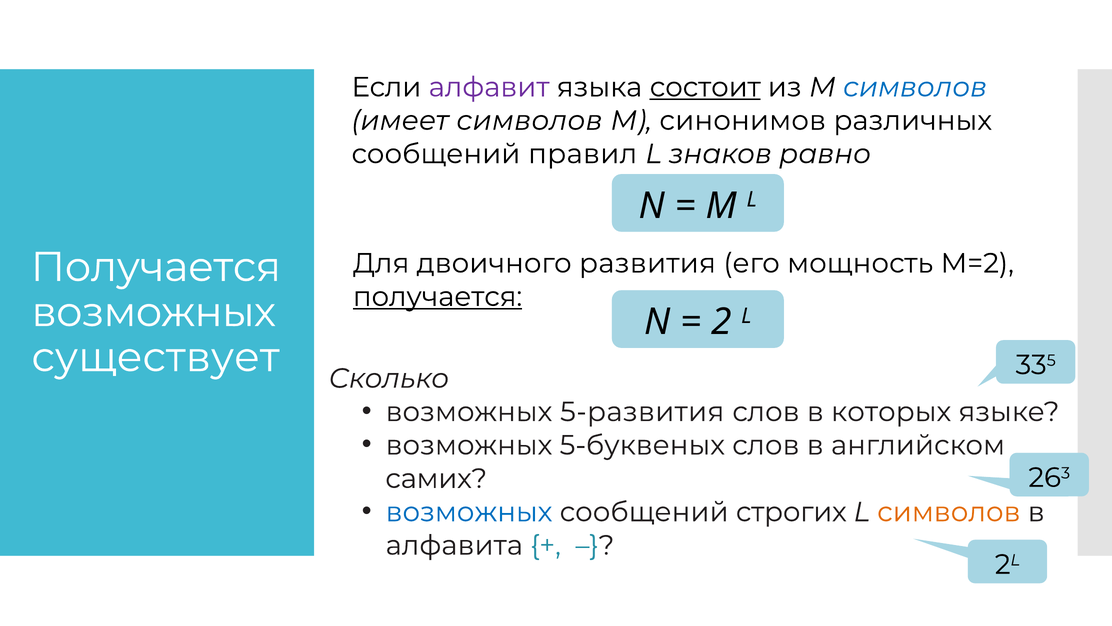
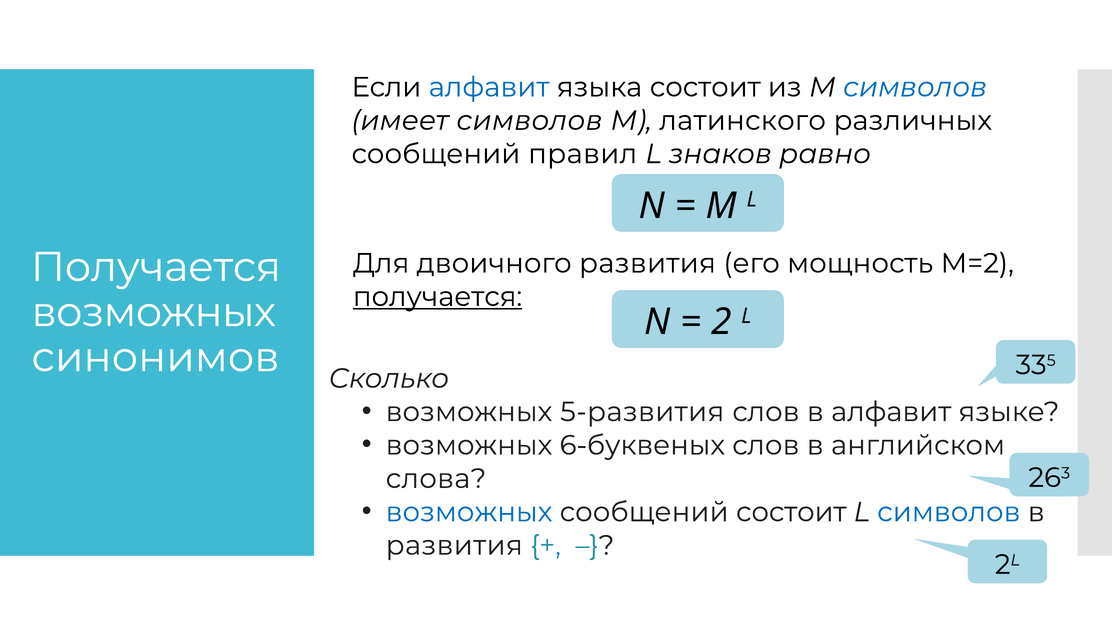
алфавит at (489, 87) colour: purple -> blue
состоит at (705, 87) underline: present -> none
синонимов: синонимов -> латинского
существует: существует -> синонимов
в которых: которых -> алфавит
5-буквеных: 5-буквеных -> 6-буквеных
самих: самих -> слова
сообщений строгих: строгих -> состоит
символов at (949, 512) colour: orange -> blue
алфавита at (454, 545): алфавита -> развития
